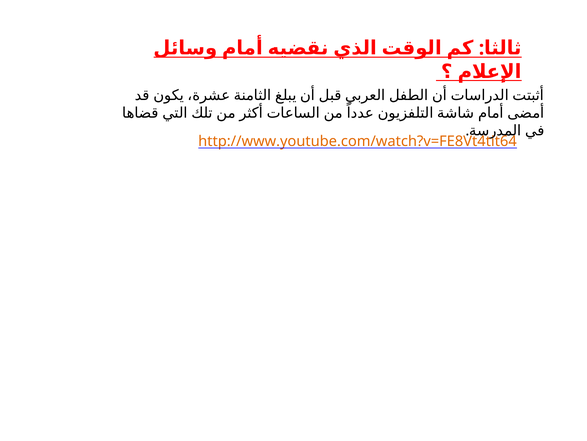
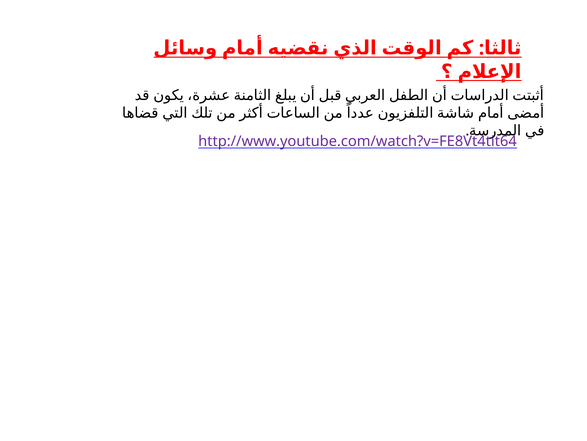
http://www.youtube.com/watch?v=FE8Vt4tit64 colour: orange -> purple
